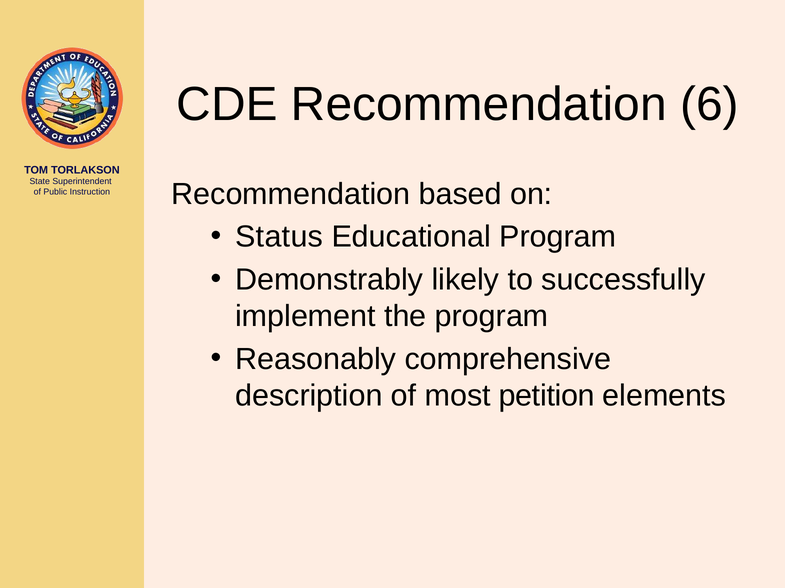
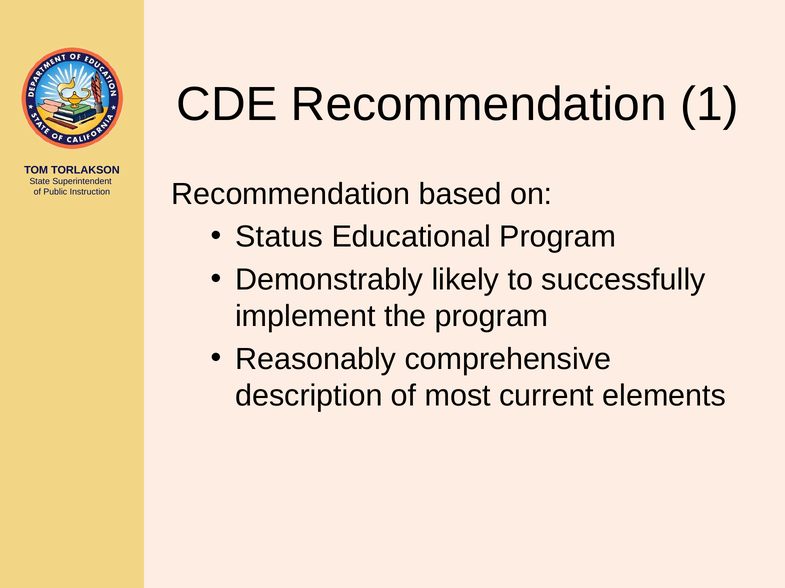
6: 6 -> 1
petition: petition -> current
